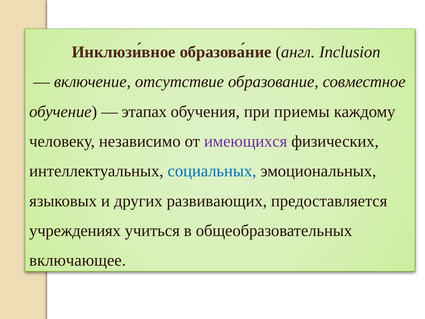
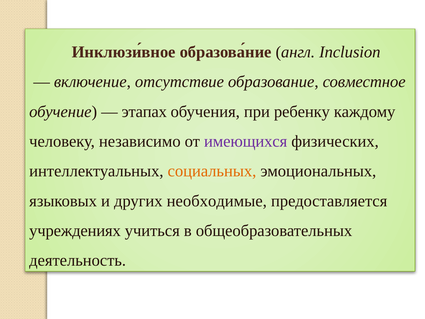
приемы: приемы -> ребенку
социальных colour: blue -> orange
развивающих: развивающих -> необходимые
включающее: включающее -> деятельность
